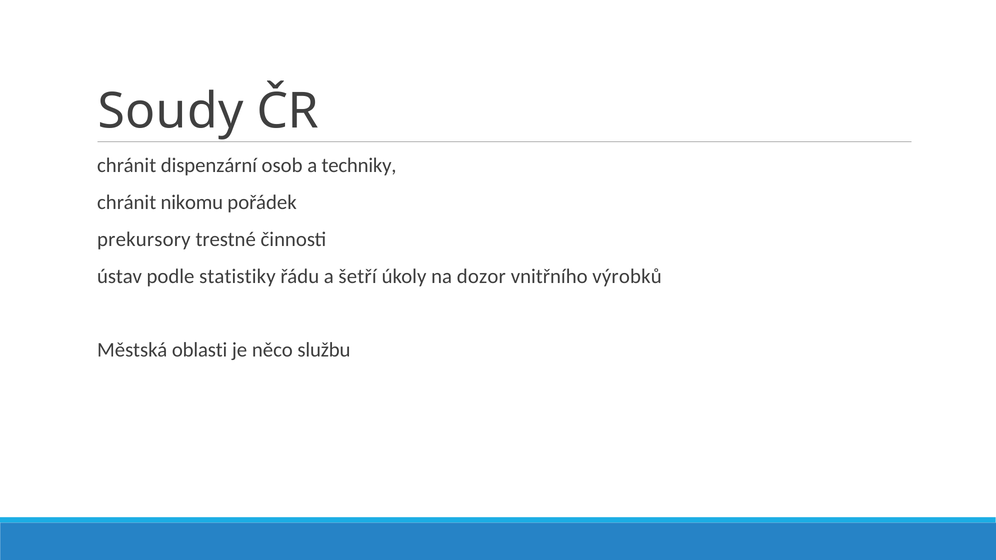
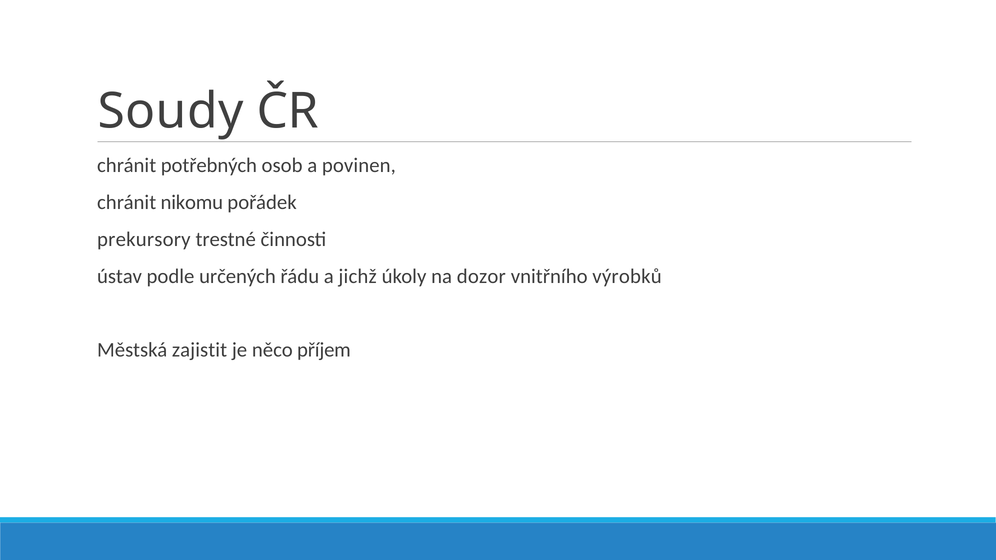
dispenzární: dispenzární -> potřebných
techniky: techniky -> povinen
statistiky: statistiky -> určených
šetří: šetří -> jichž
oblasti: oblasti -> zajistit
službu: službu -> příjem
